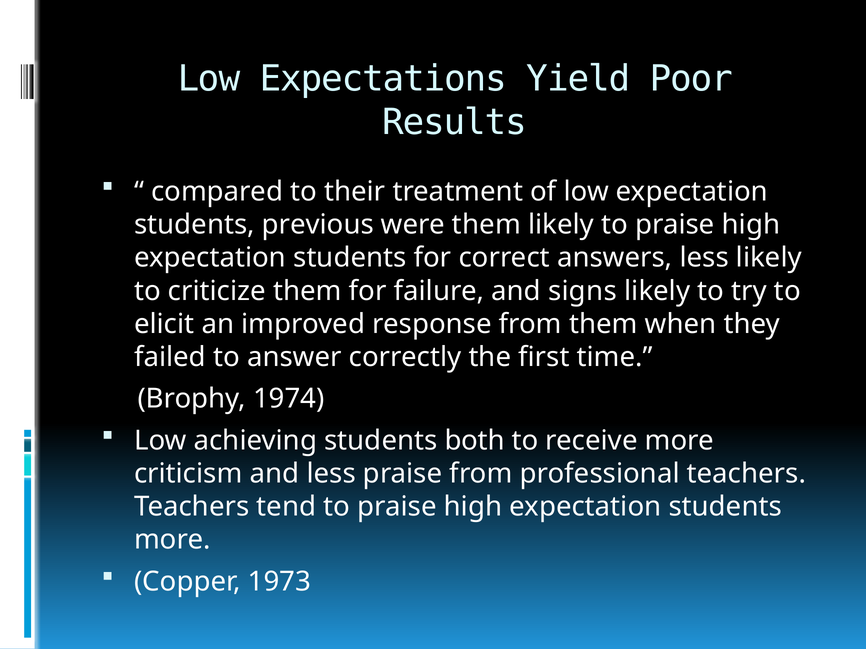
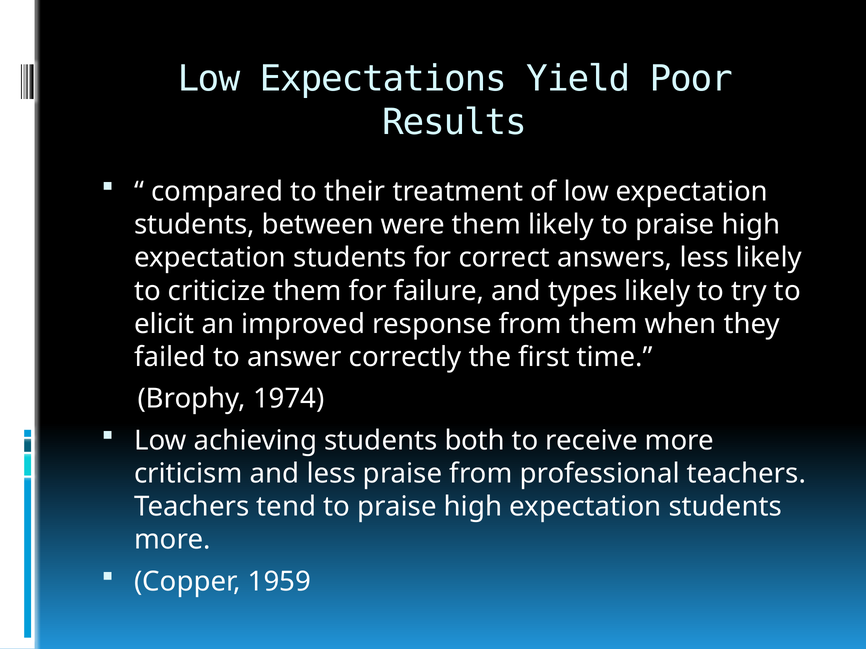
previous: previous -> between
signs: signs -> types
1973: 1973 -> 1959
